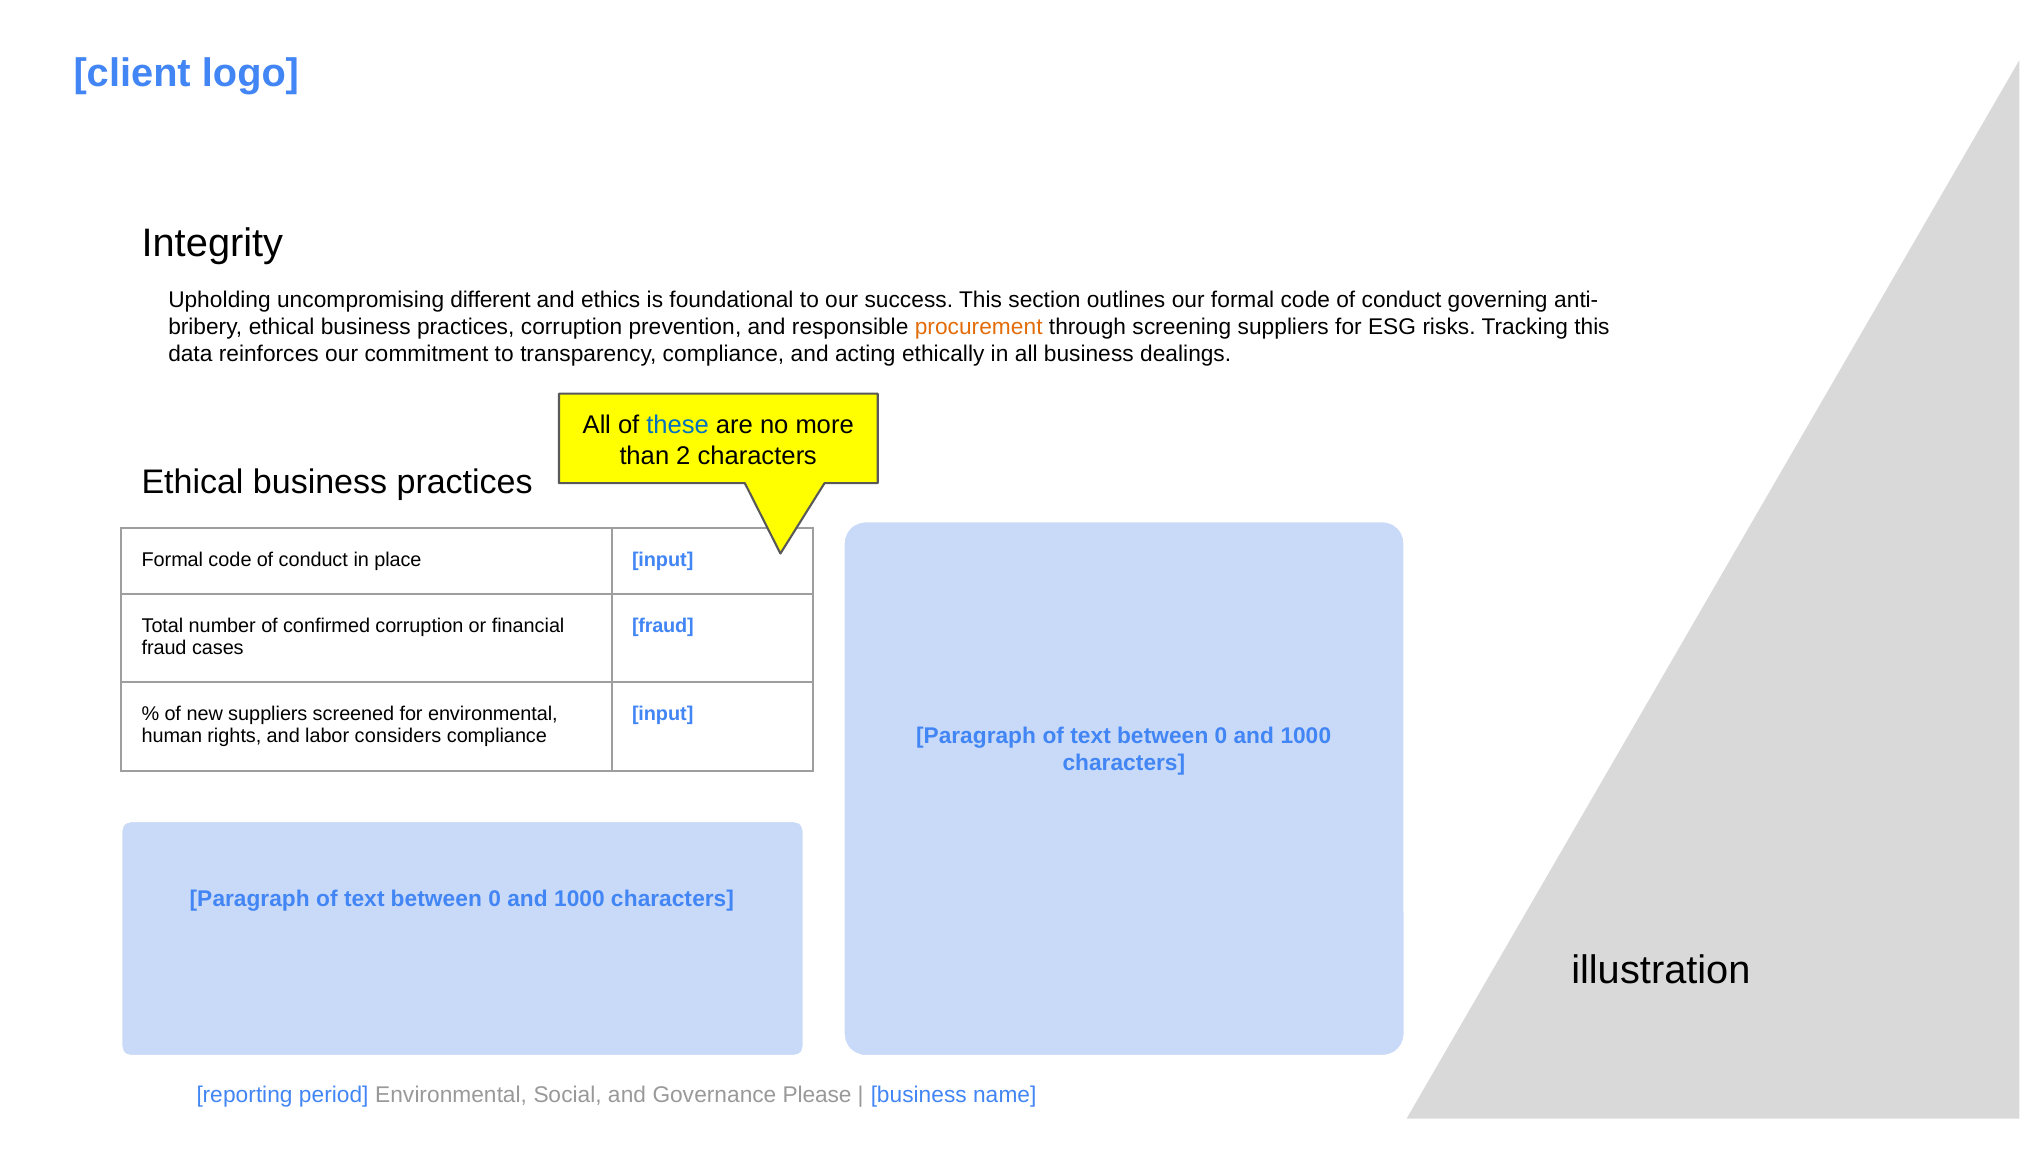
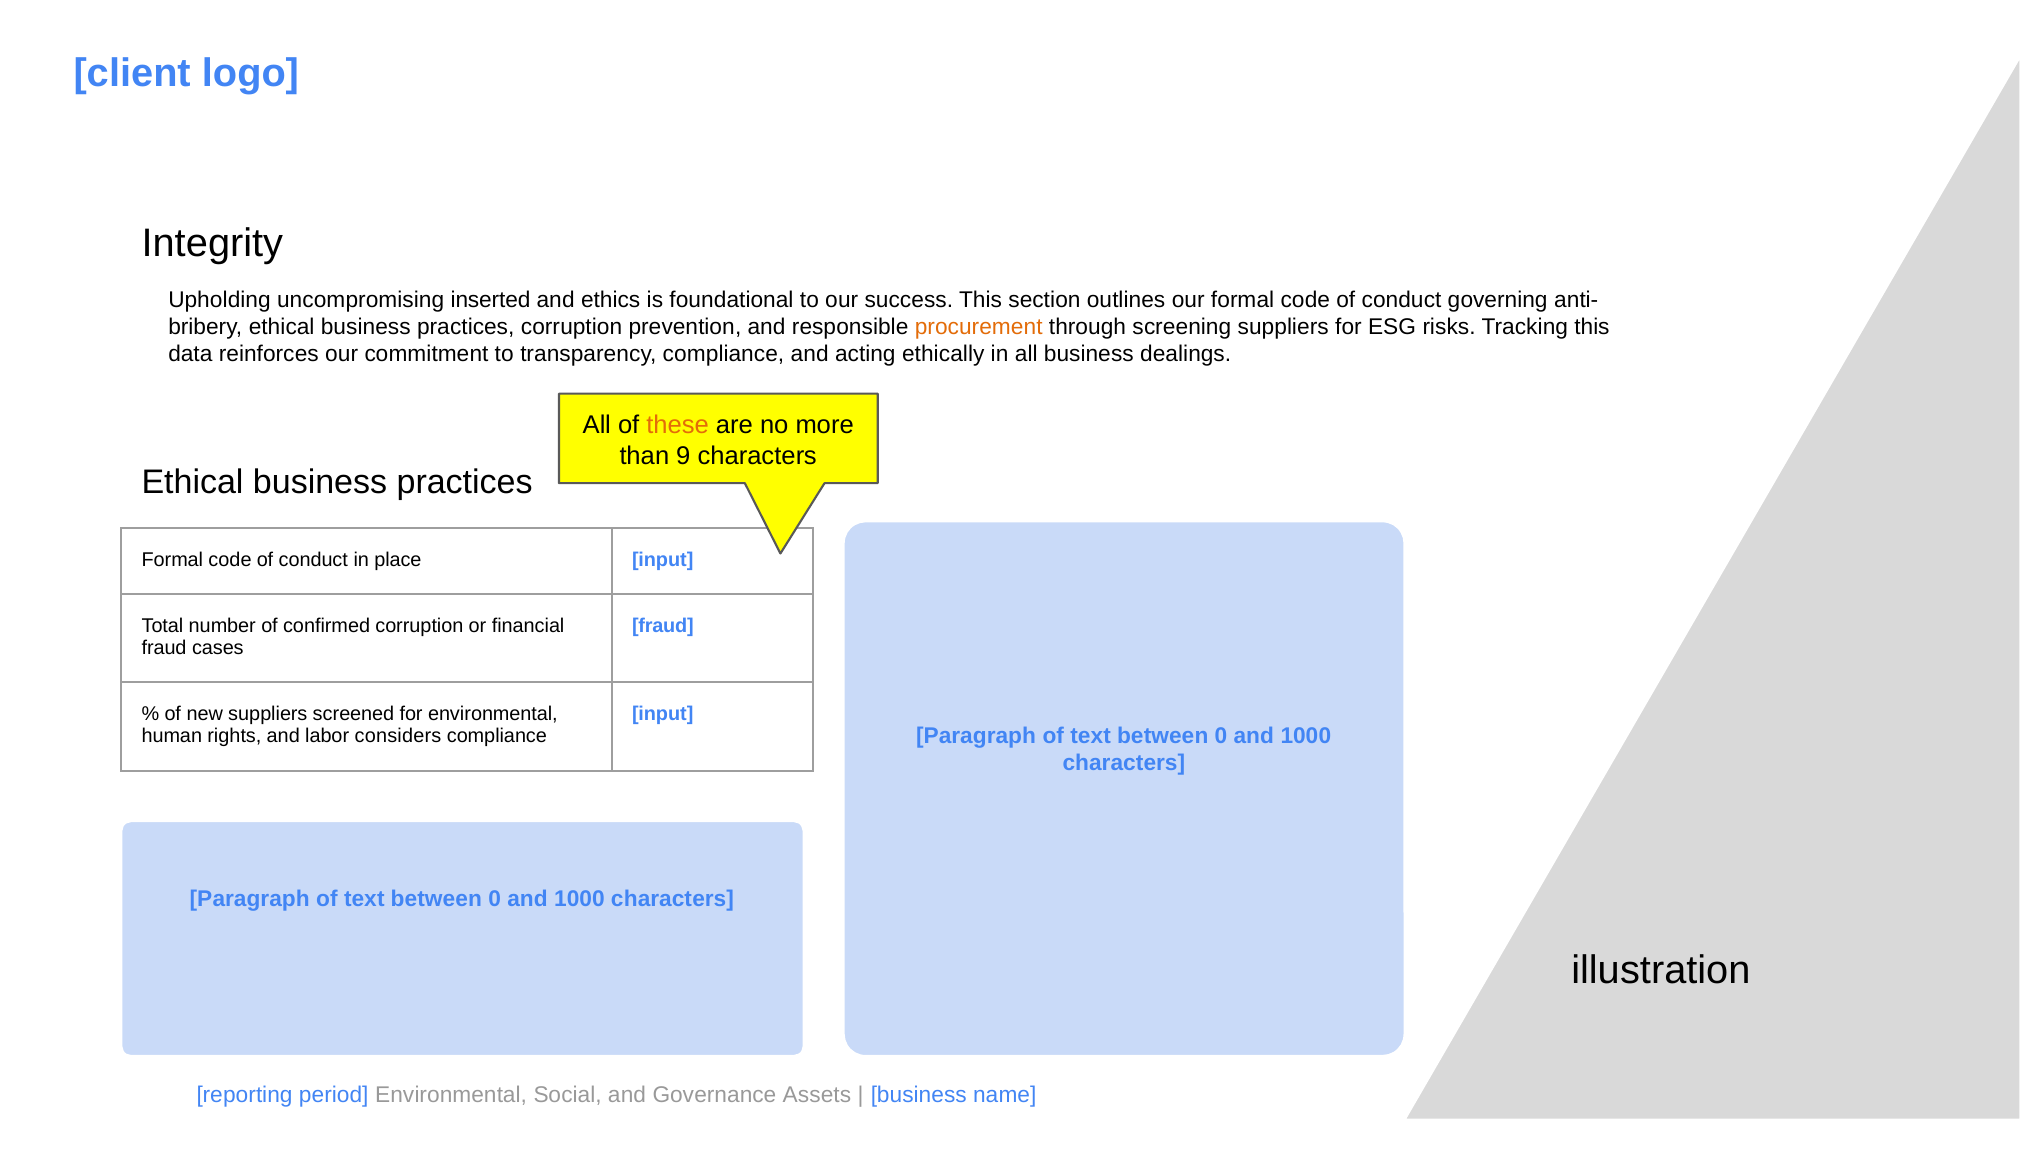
different: different -> inserted
these colour: blue -> orange
2: 2 -> 9
Please: Please -> Assets
